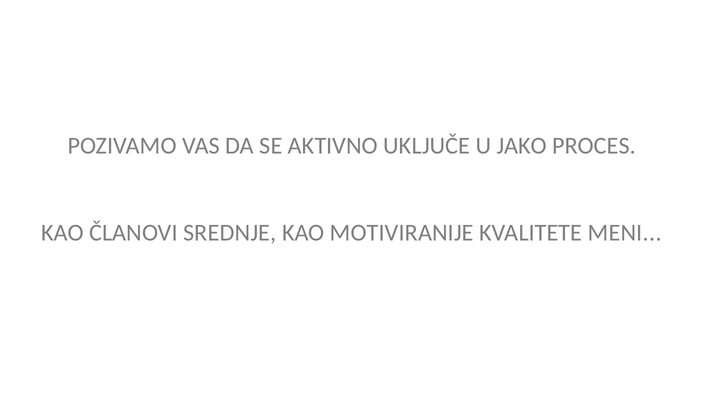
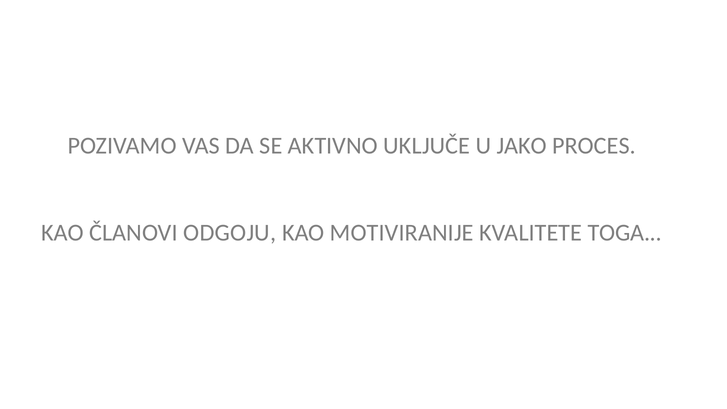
SREDNJE: SREDNJE -> ODGOJU
MENI: MENI -> TOGA
